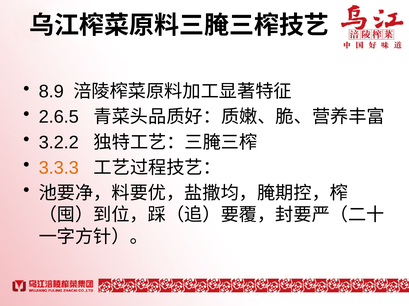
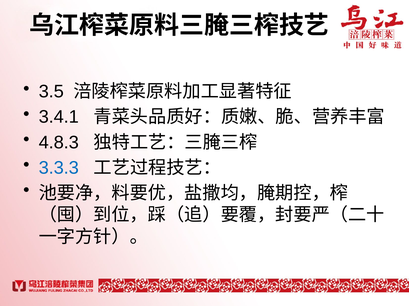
8.9: 8.9 -> 3.5
2.6.5: 2.6.5 -> 3.4.1
3.2.2: 3.2.2 -> 4.8.3
3.3.3 colour: orange -> blue
